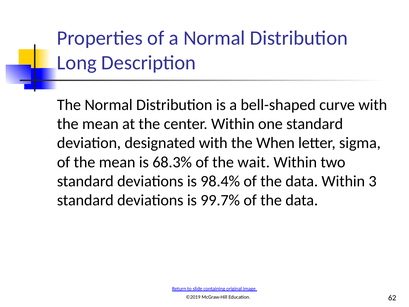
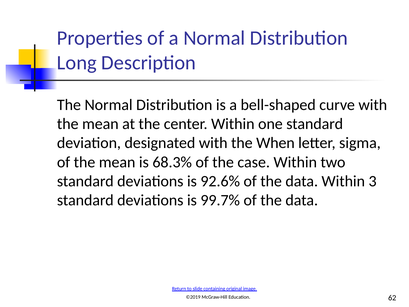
wait: wait -> case
98.4%: 98.4% -> 92.6%
